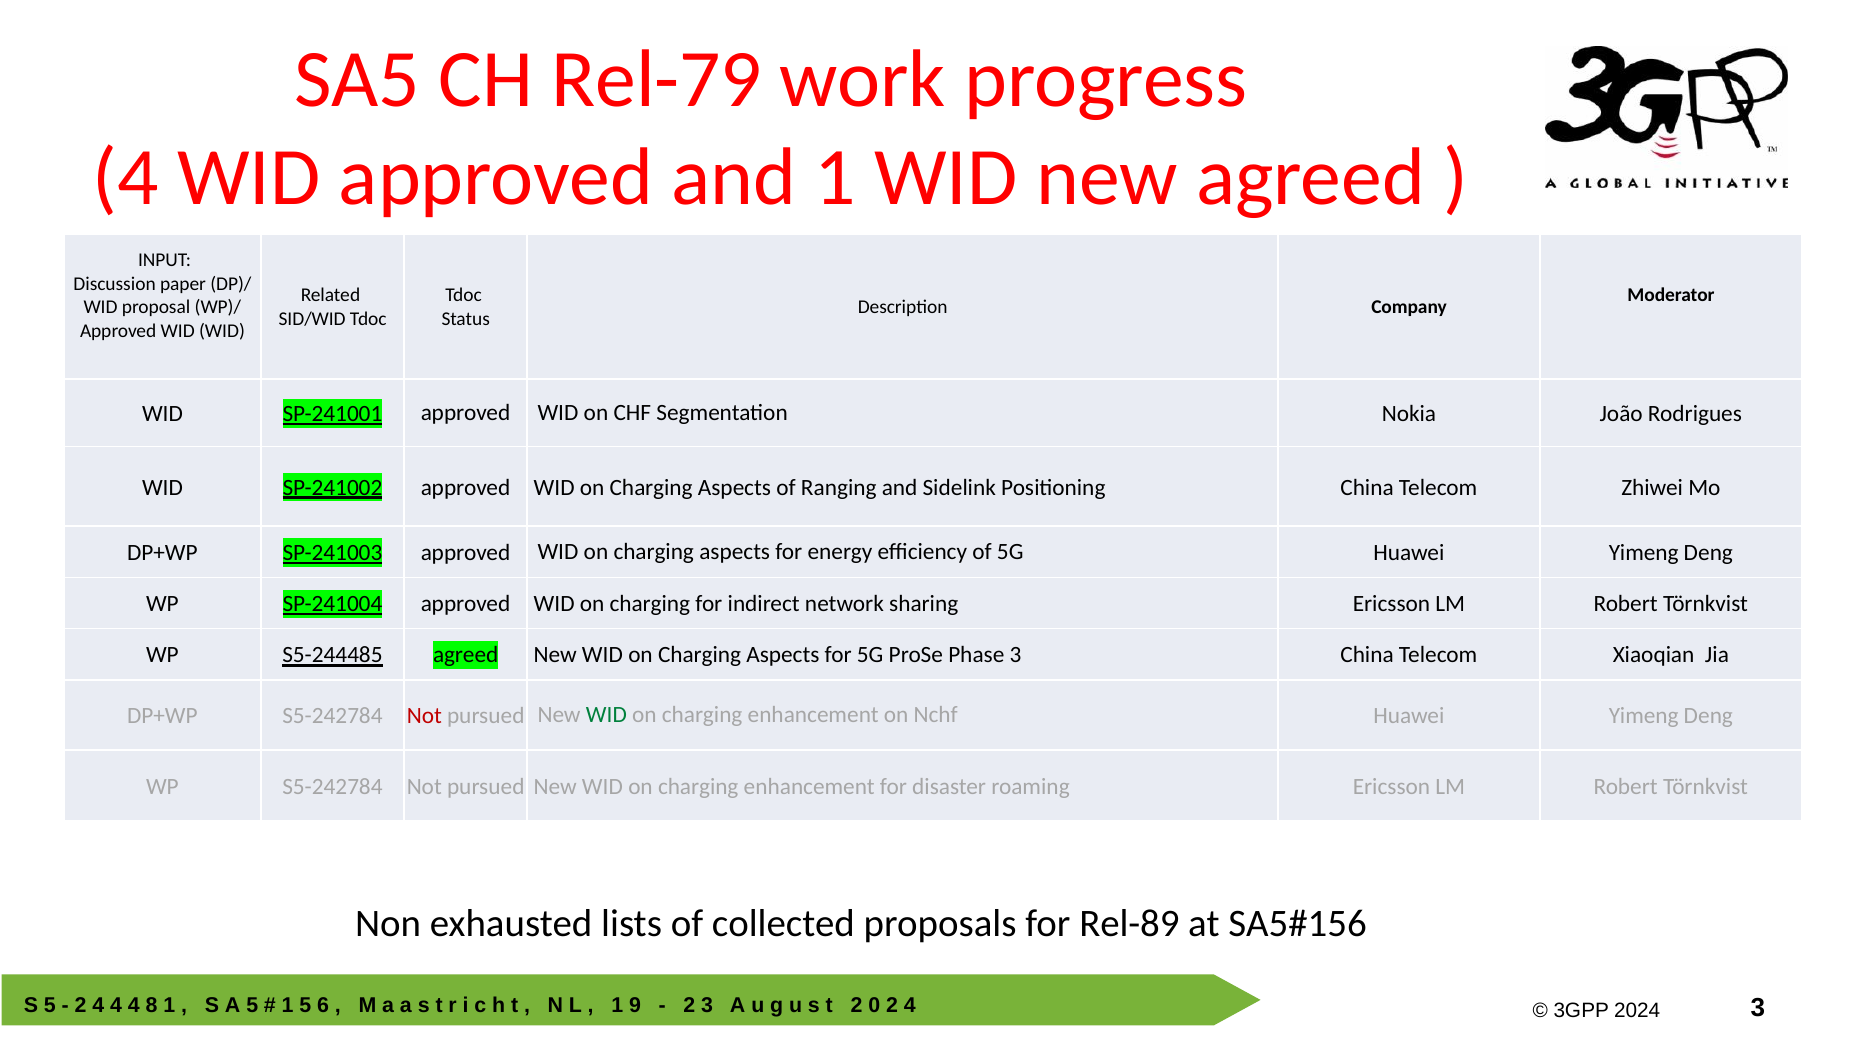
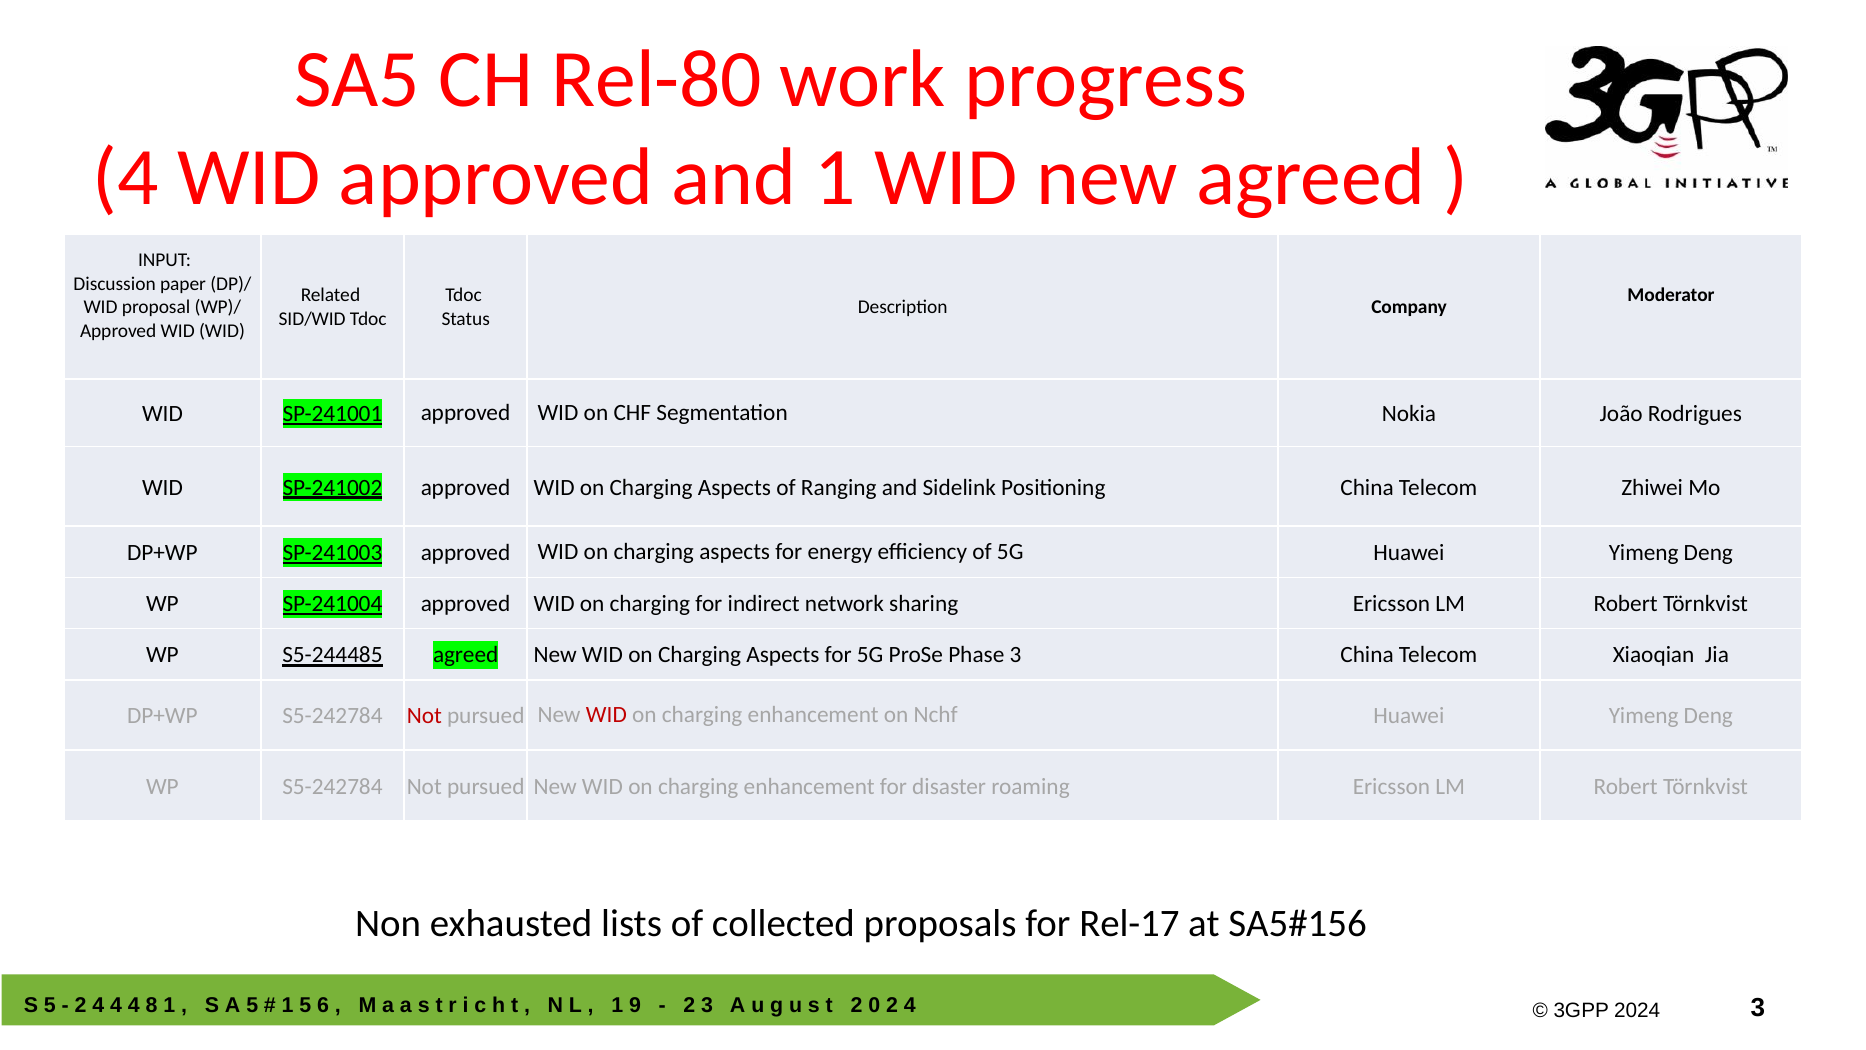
Rel-79: Rel-79 -> Rel-80
WID at (606, 715) colour: green -> red
Rel-89: Rel-89 -> Rel-17
